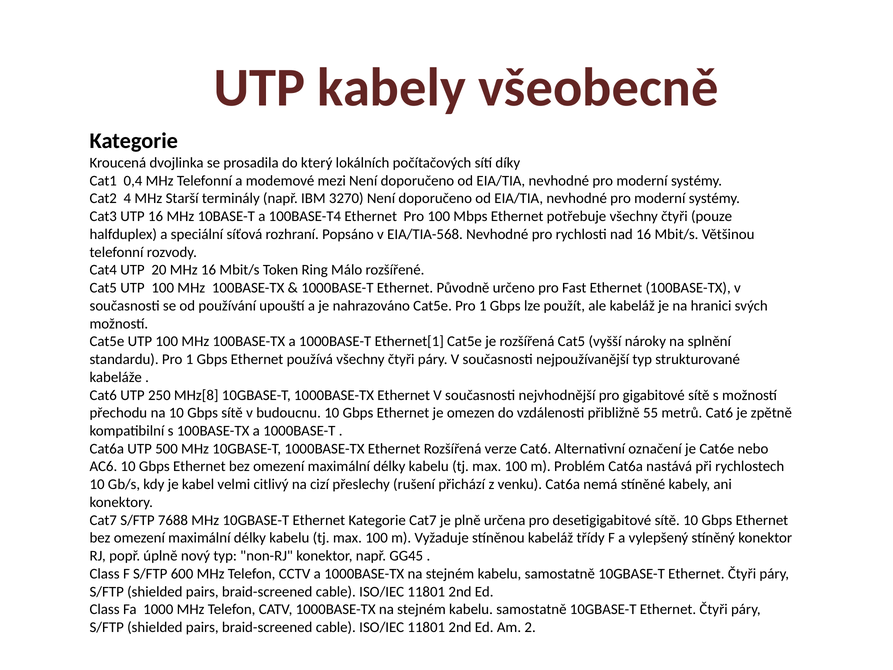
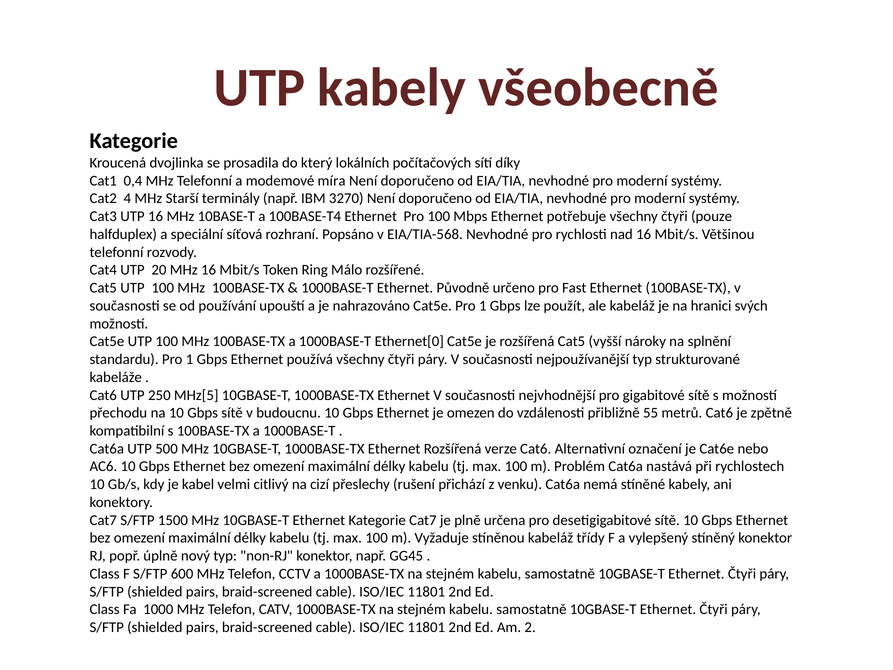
mezi: mezi -> míra
Ethernet[1: Ethernet[1 -> Ethernet[0
MHz[8: MHz[8 -> MHz[5
7688: 7688 -> 1500
